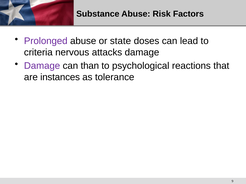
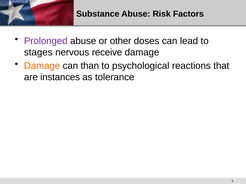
state: state -> other
criteria: criteria -> stages
attacks: attacks -> receive
Damage at (42, 66) colour: purple -> orange
